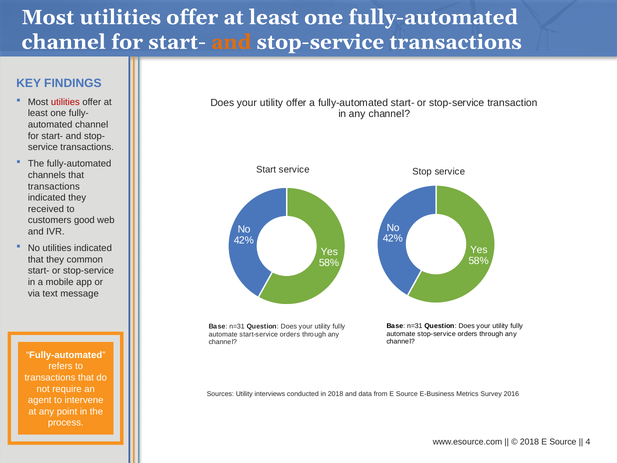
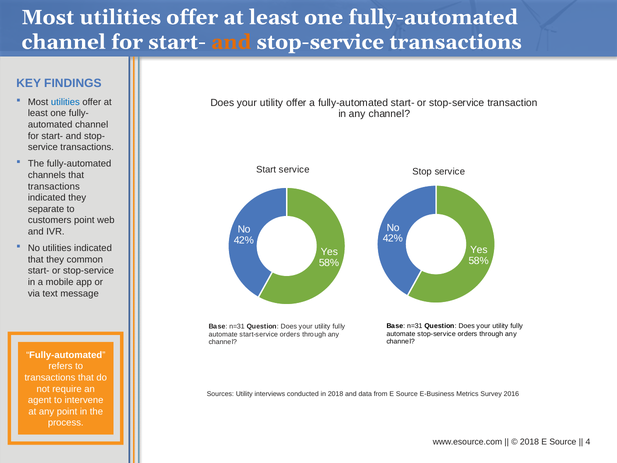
utilities at (65, 102) colour: red -> blue
received: received -> separate
customers good: good -> point
